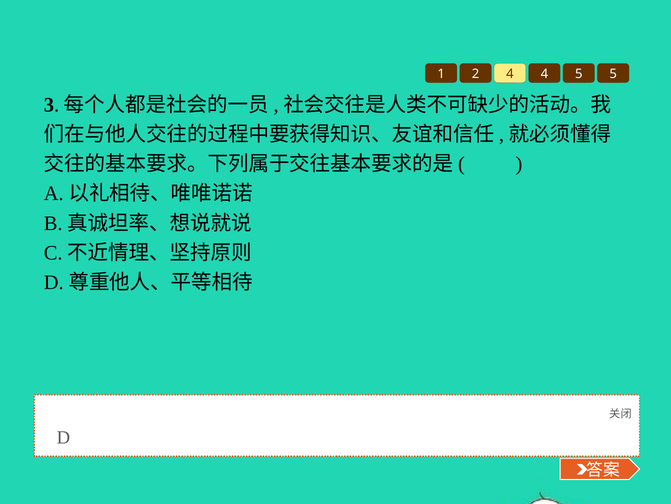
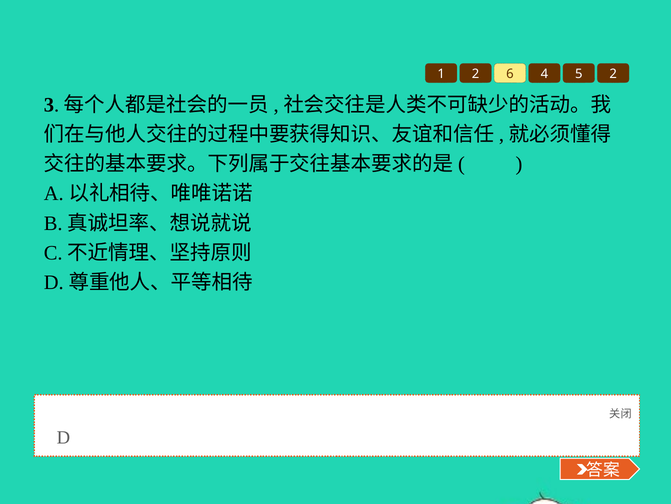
2 4: 4 -> 6
5 5: 5 -> 2
